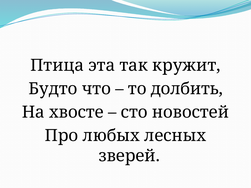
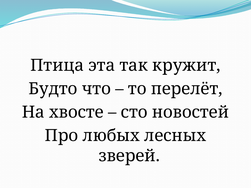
долбить: долбить -> перелёт
